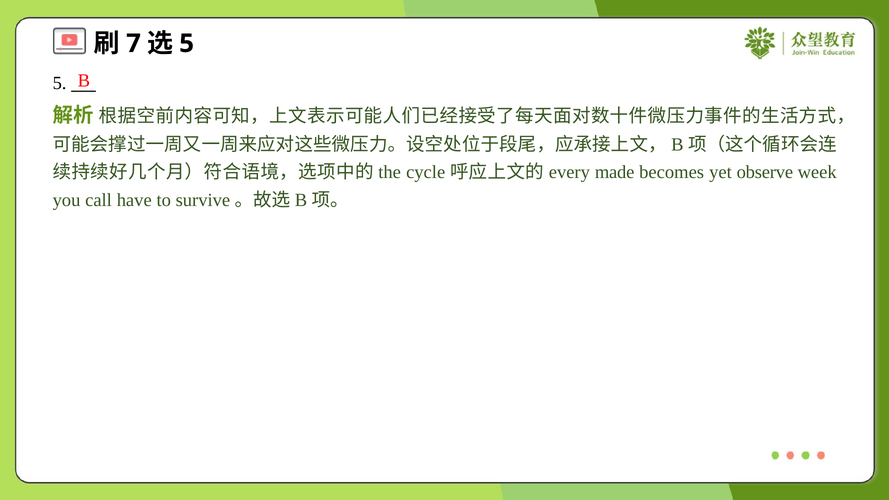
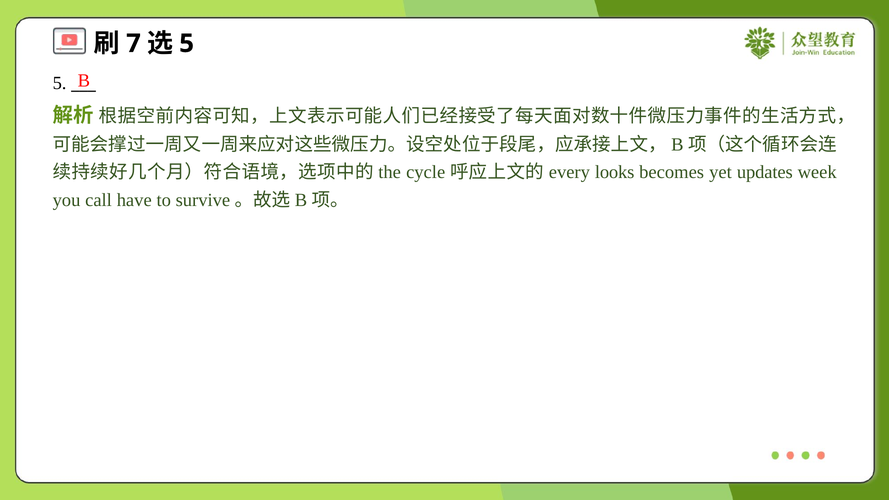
made: made -> looks
observe: observe -> updates
